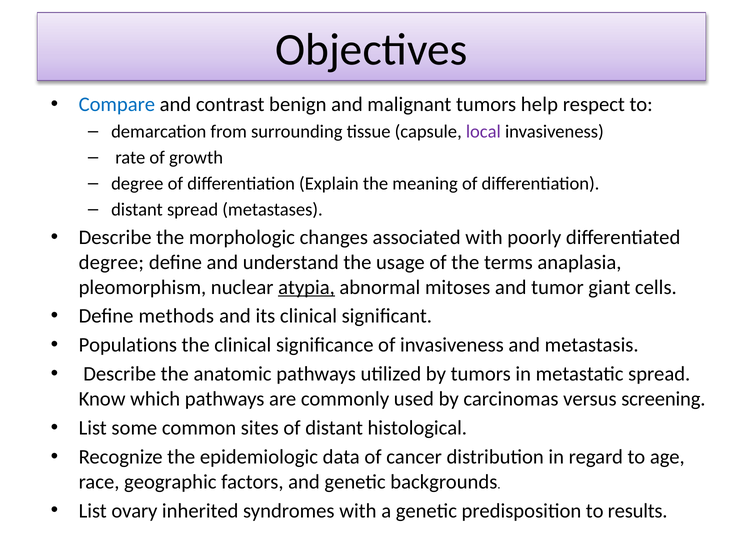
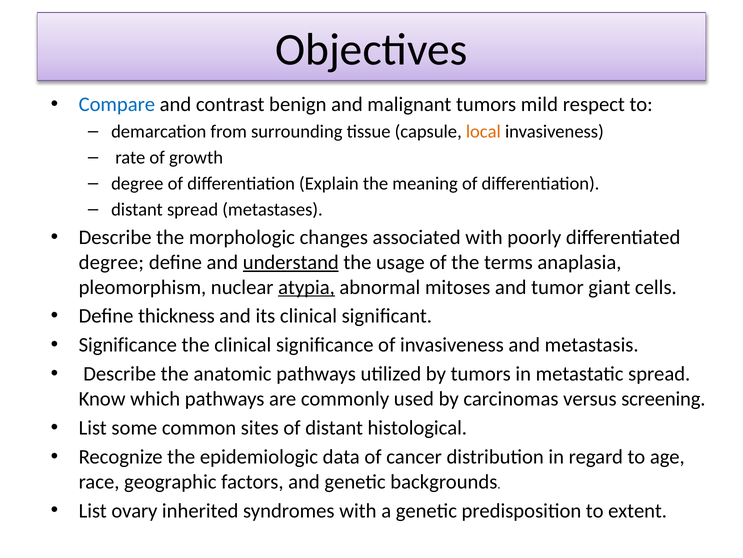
help: help -> mild
local colour: purple -> orange
understand underline: none -> present
methods: methods -> thickness
Populations at (128, 345): Populations -> Significance
results: results -> extent
